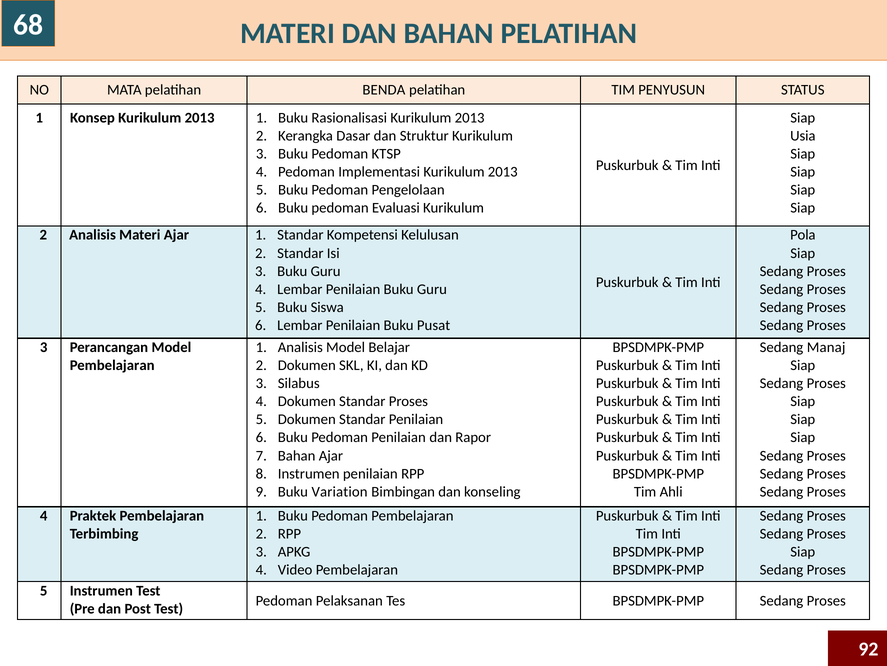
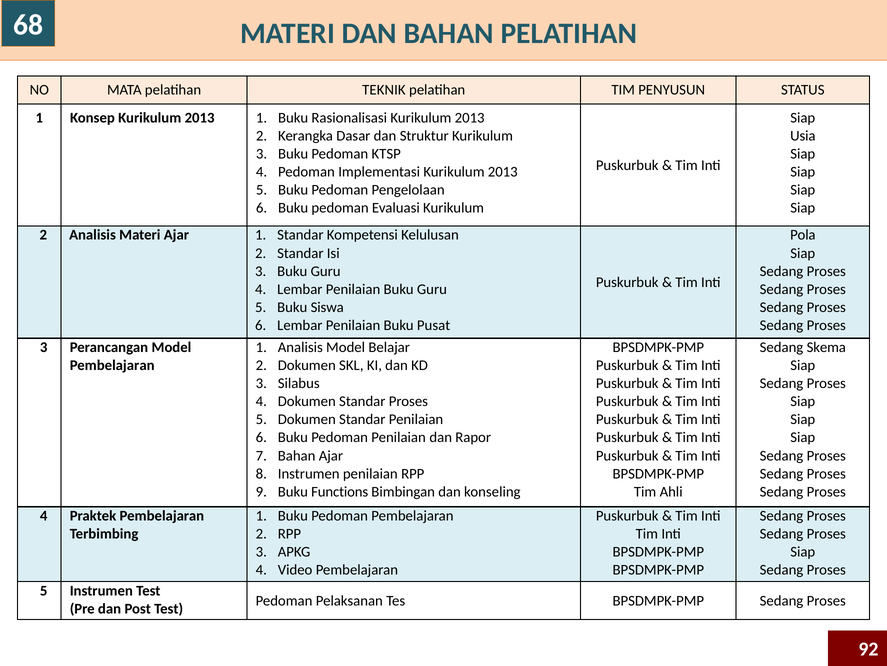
BENDA: BENDA -> TEKNIK
Manaj: Manaj -> Skema
Variation: Variation -> Functions
